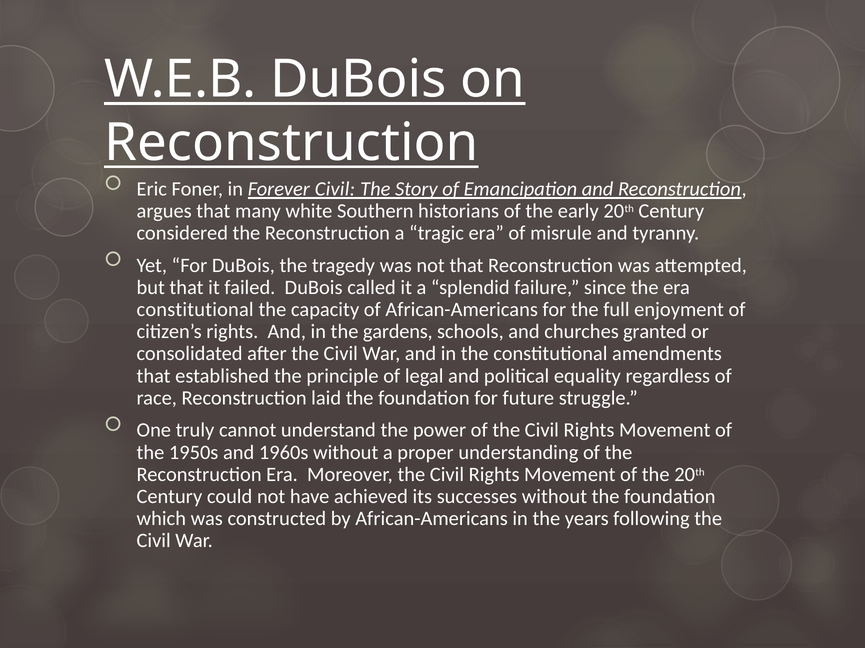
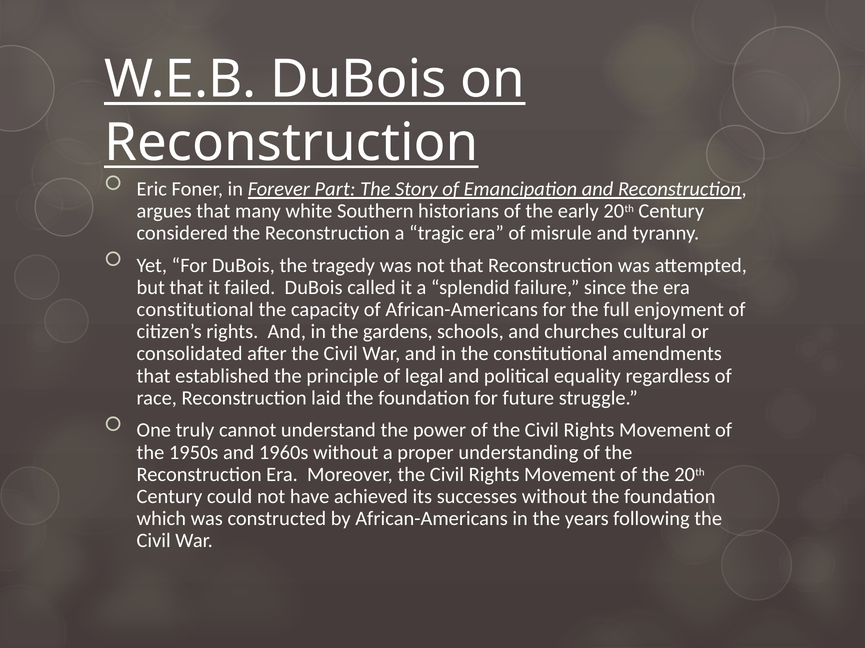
Forever Civil: Civil -> Part
granted: granted -> cultural
